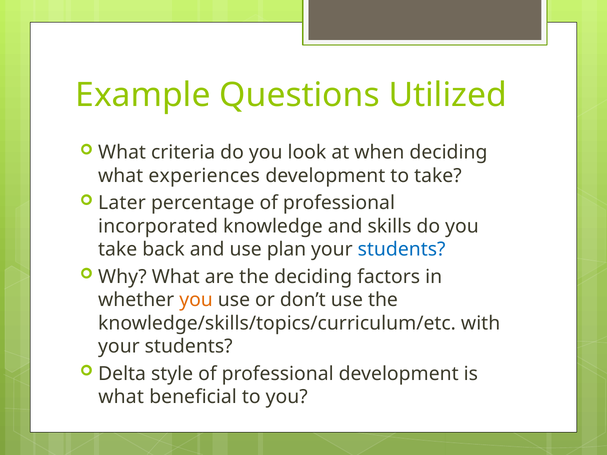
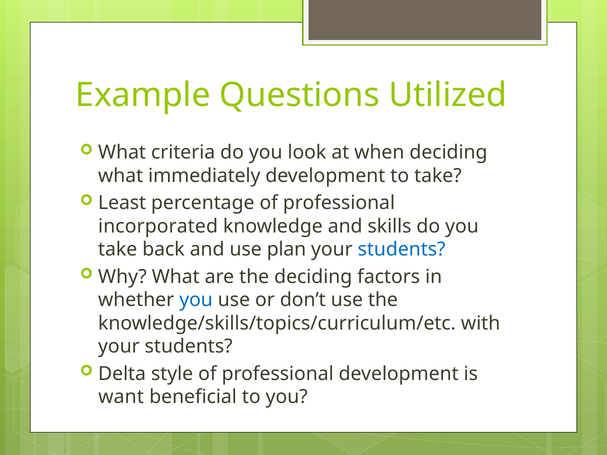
experiences: experiences -> immediately
Later: Later -> Least
you at (196, 300) colour: orange -> blue
what at (121, 397): what -> want
